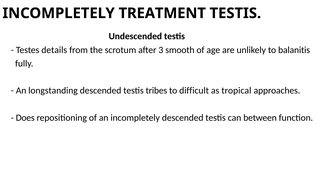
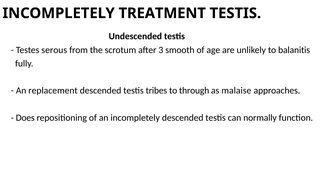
details: details -> serous
longstanding: longstanding -> replacement
difficult: difficult -> through
tropical: tropical -> malaise
between: between -> normally
